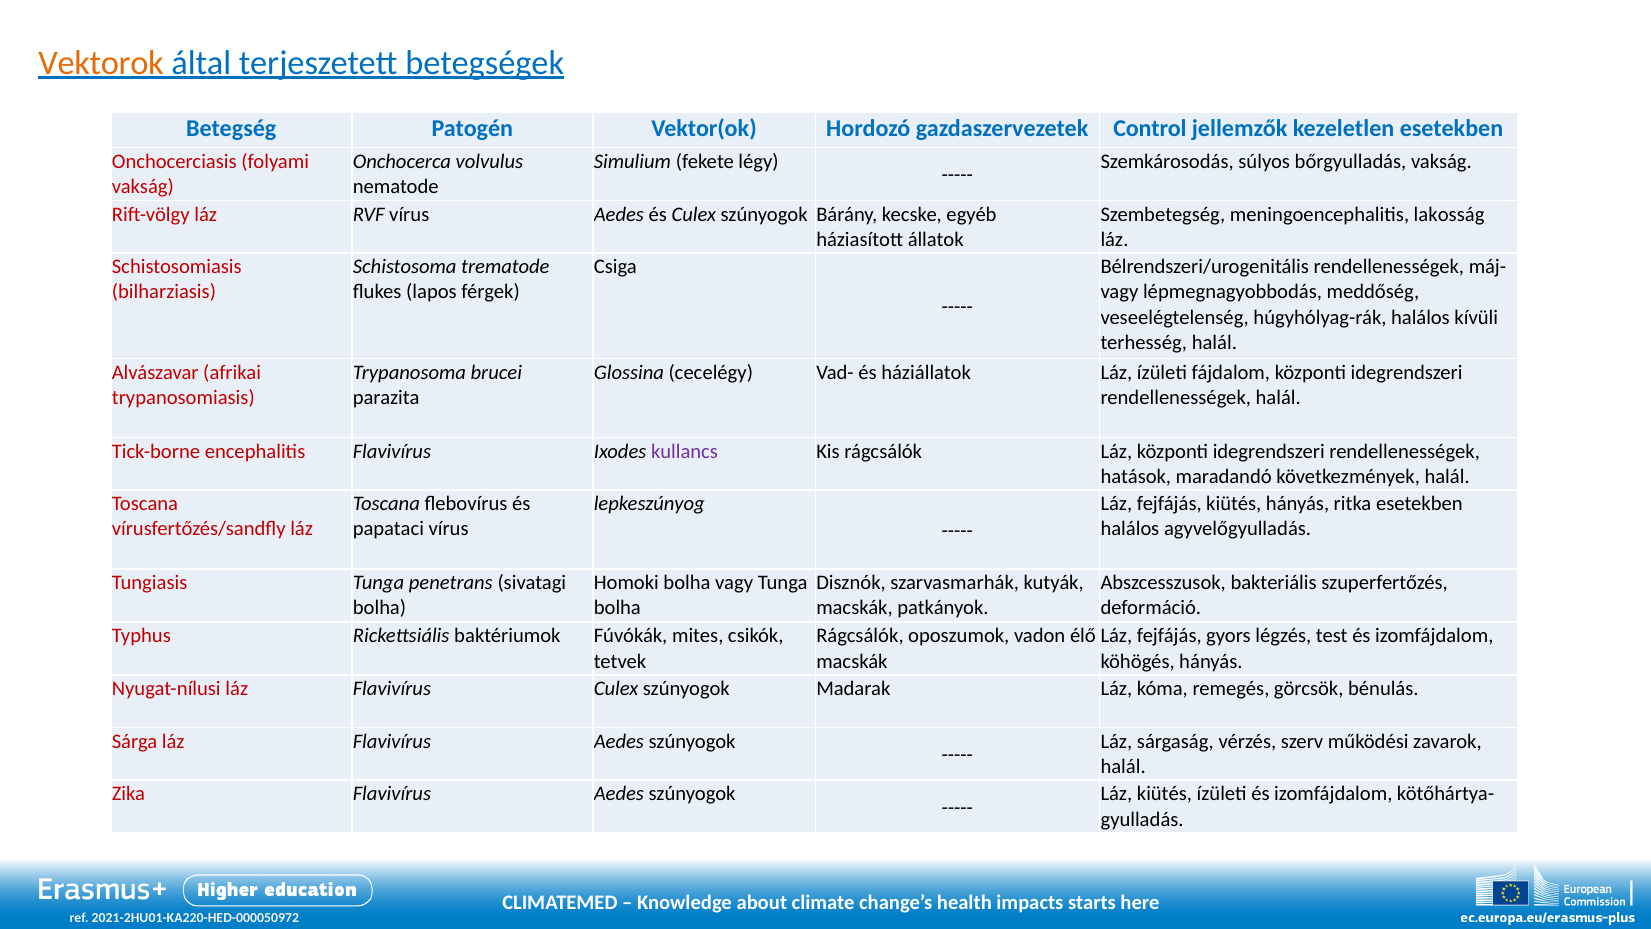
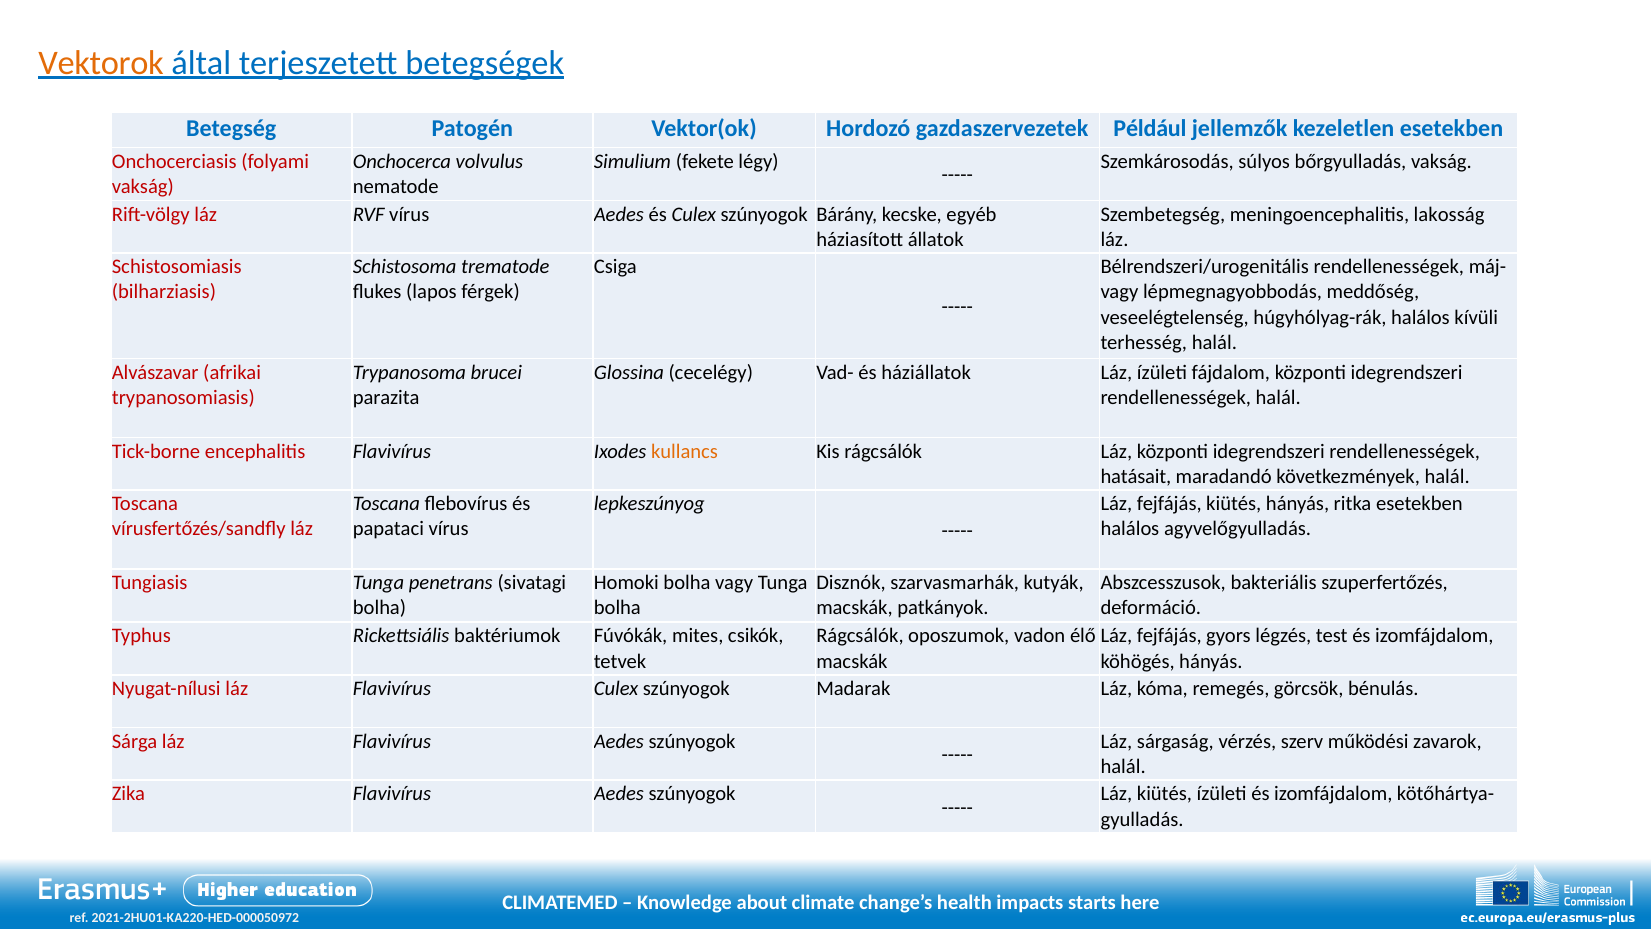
Control: Control -> Például
kullancs colour: purple -> orange
hatások: hatások -> hatásait
